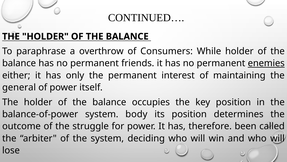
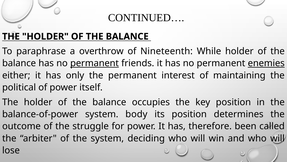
Consumers: Consumers -> Nineteenth
permanent at (95, 63) underline: none -> present
general: general -> political
